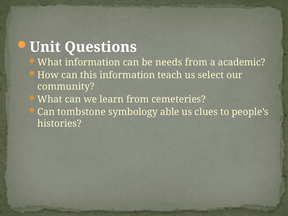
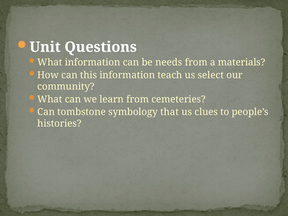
academic: academic -> materials
able: able -> that
